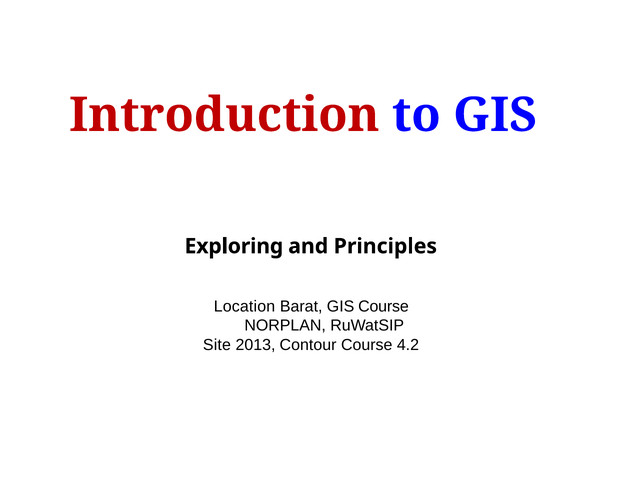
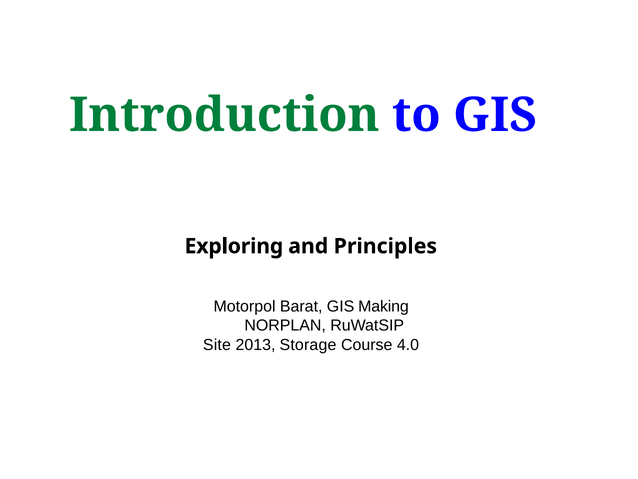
Introduction colour: red -> green
Location: Location -> Motorpol
GIS Course: Course -> Making
Contour: Contour -> Storage
4.2: 4.2 -> 4.0
